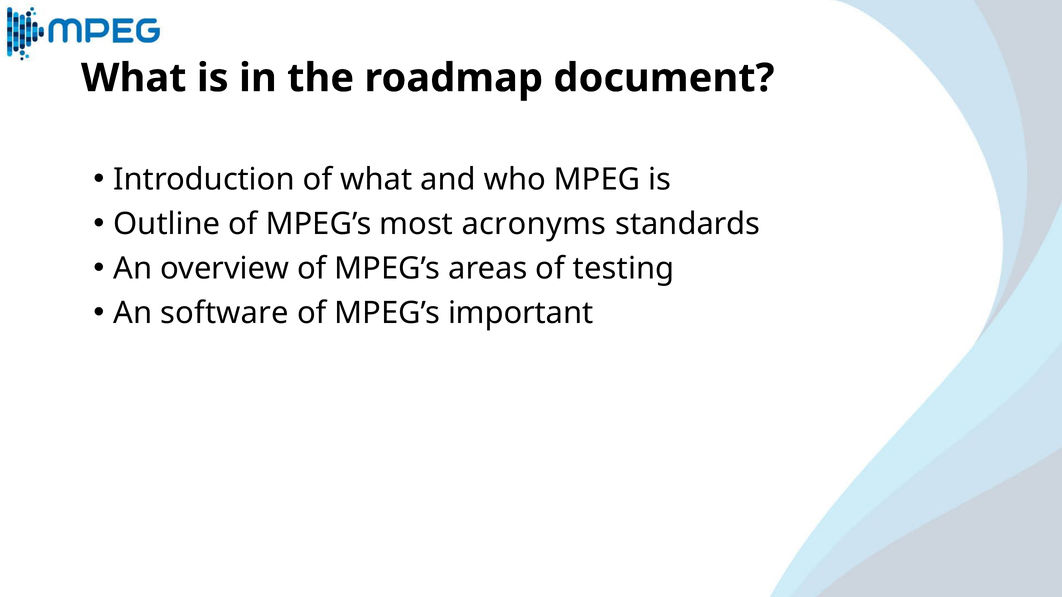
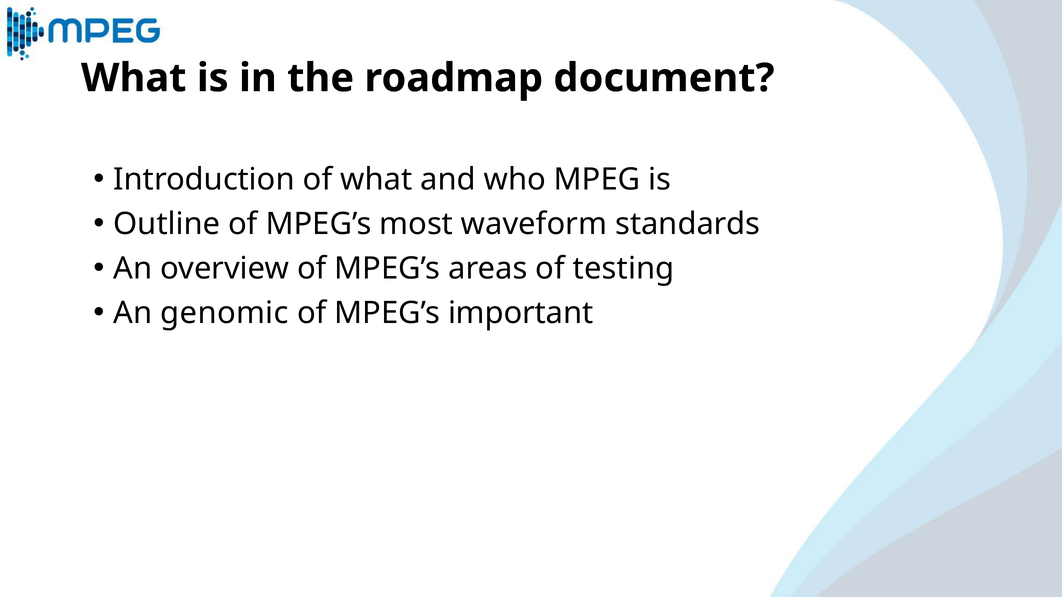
acronyms: acronyms -> waveform
software: software -> genomic
